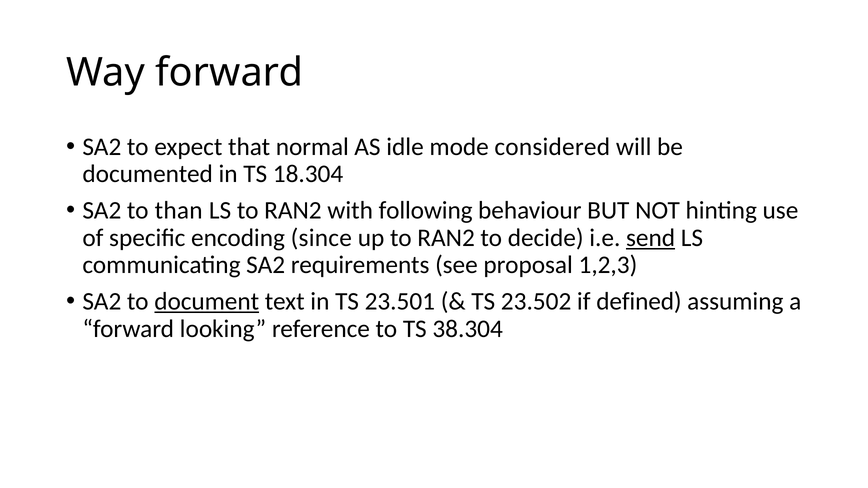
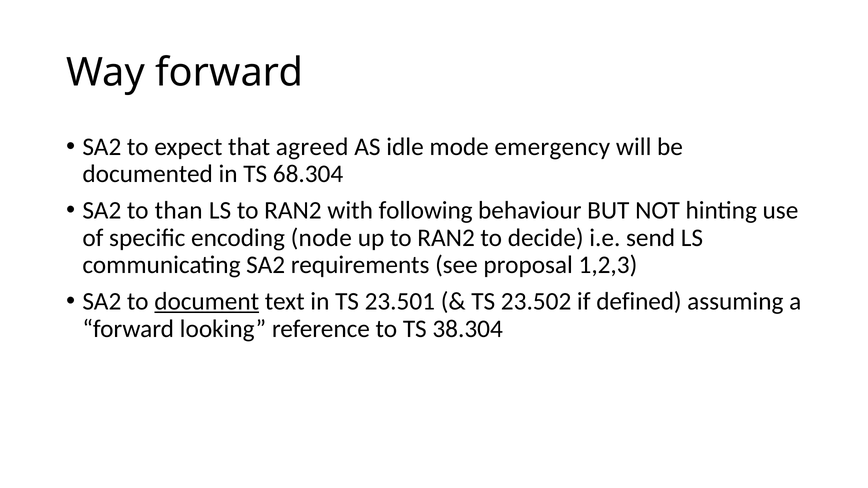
normal: normal -> agreed
considered: considered -> emergency
18.304: 18.304 -> 68.304
since: since -> node
send underline: present -> none
